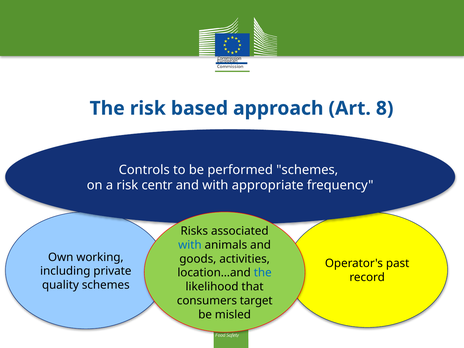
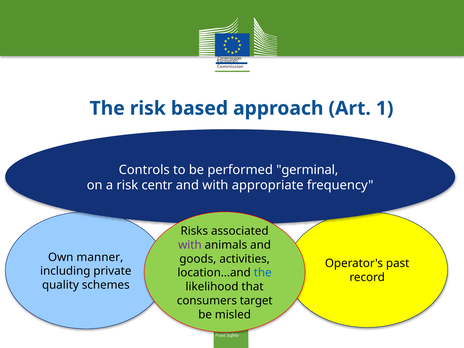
8: 8 -> 1
performed schemes: schemes -> germinal
with at (190, 245) colour: blue -> purple
working: working -> manner
